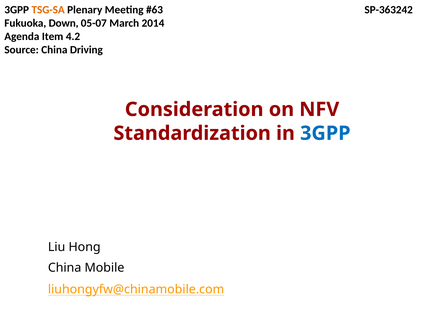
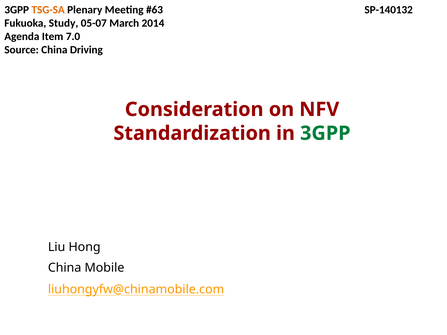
SP-363242: SP-363242 -> SP-140132
Down: Down -> Study
4.2: 4.2 -> 7.0
3GPP at (325, 133) colour: blue -> green
